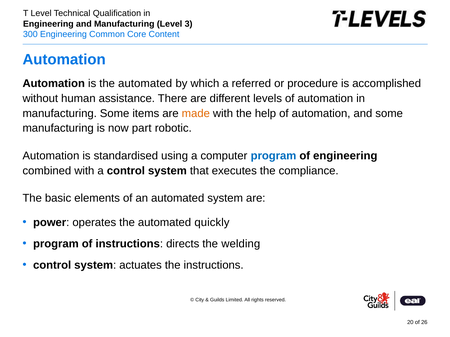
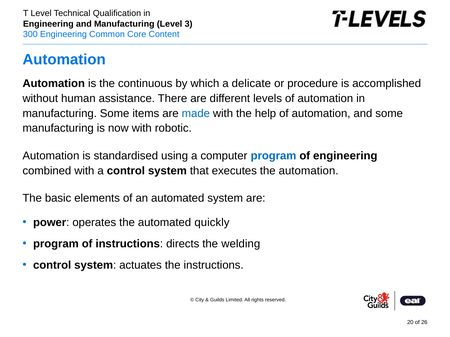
is the automated: automated -> continuous
referred: referred -> delicate
made colour: orange -> blue
now part: part -> with
the compliance: compliance -> automation
